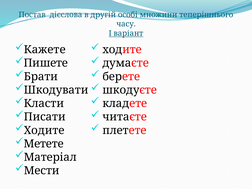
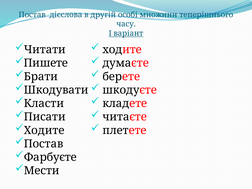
Кажете: Кажете -> Читати
Метете at (44, 144): Метете -> Постав
Матеріал: Матеріал -> Фарбуєте
